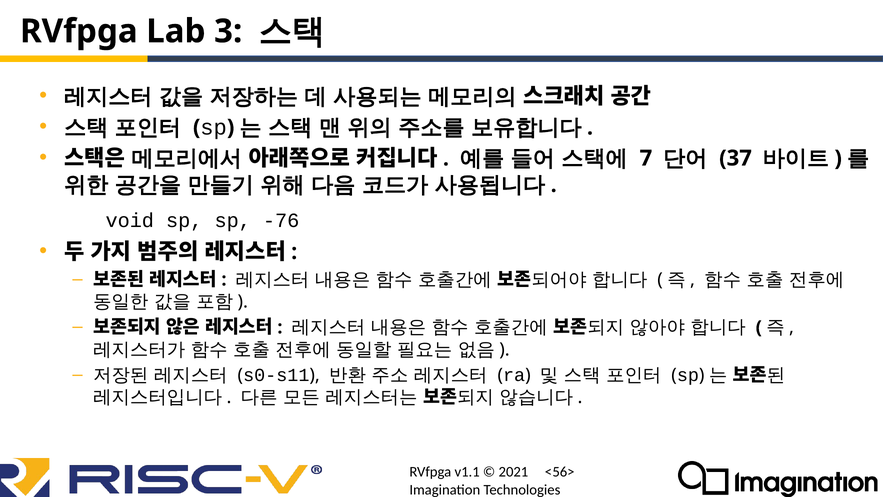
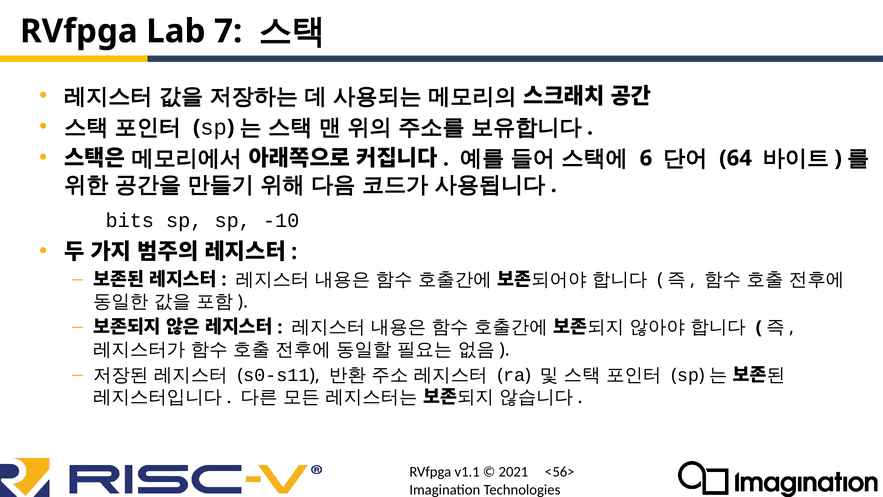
3: 3 -> 7
7: 7 -> 6
37: 37 -> 64
void: void -> bits
-76: -76 -> -10
